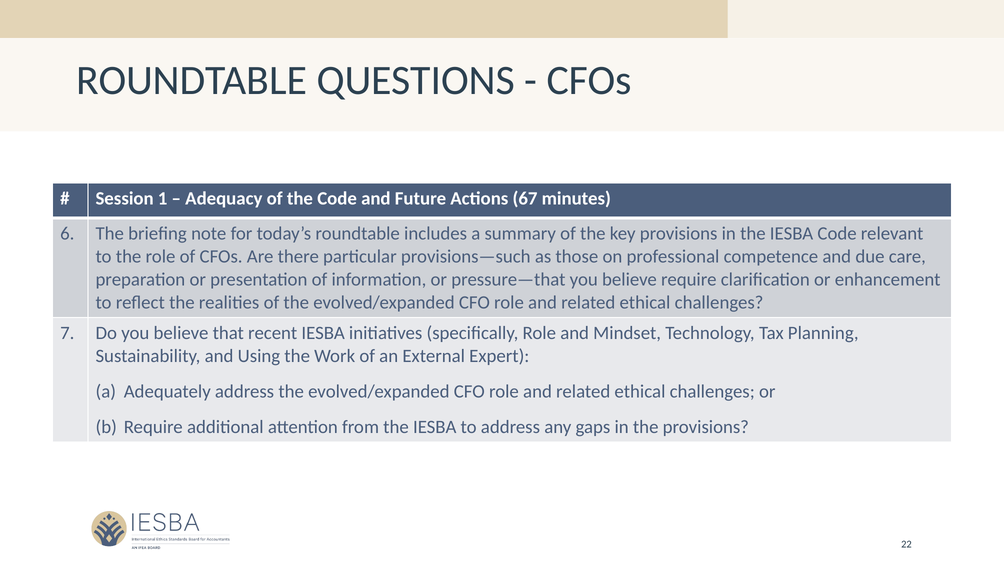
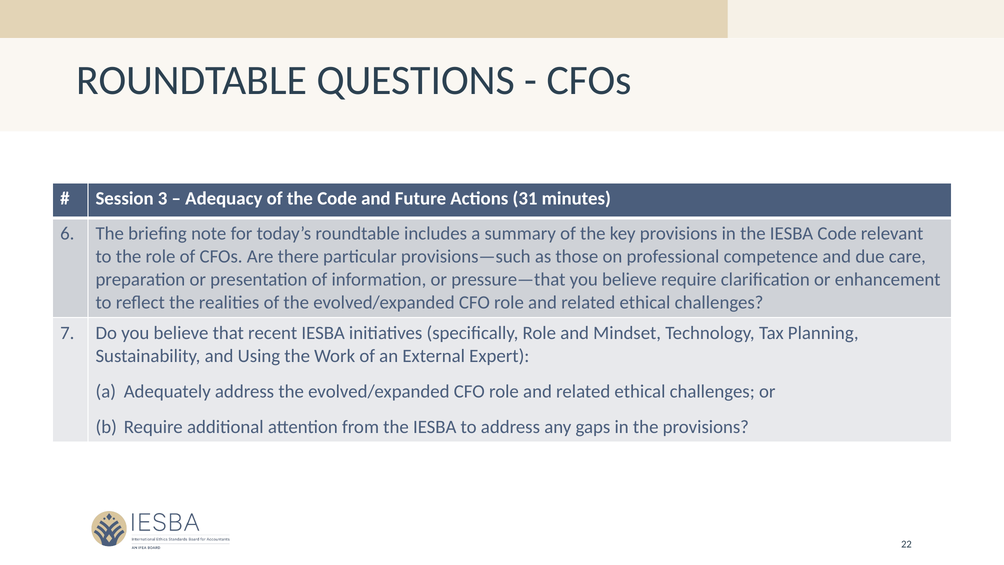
1: 1 -> 3
67: 67 -> 31
